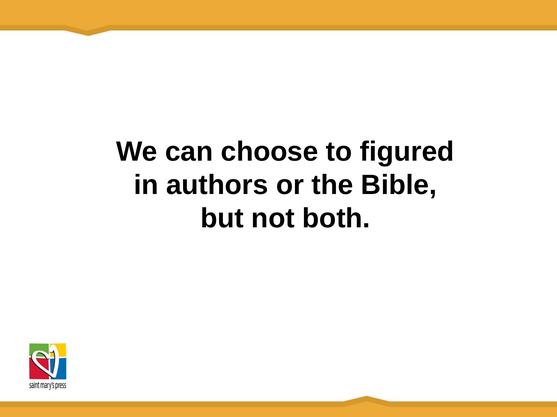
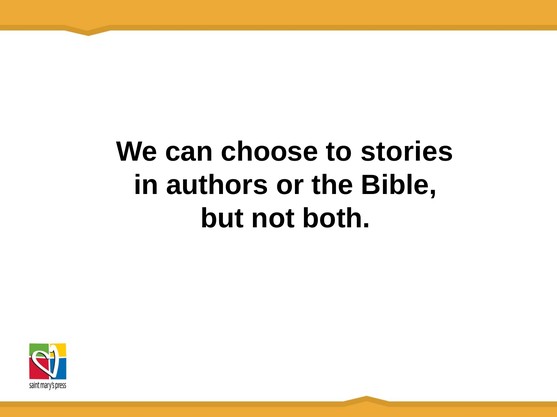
figured: figured -> stories
